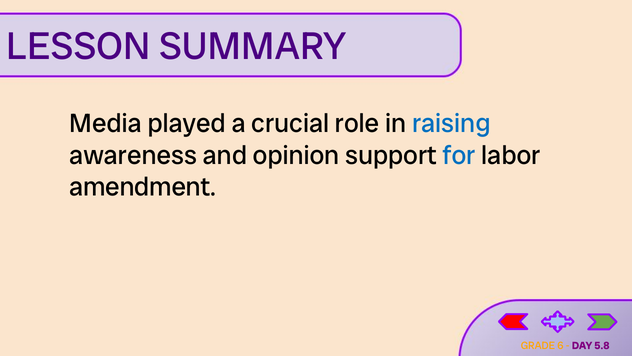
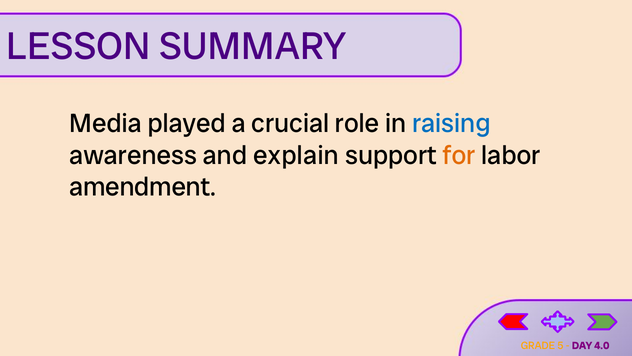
opinion: opinion -> explain
for colour: blue -> orange
6: 6 -> 5
5.8: 5.8 -> 4.0
